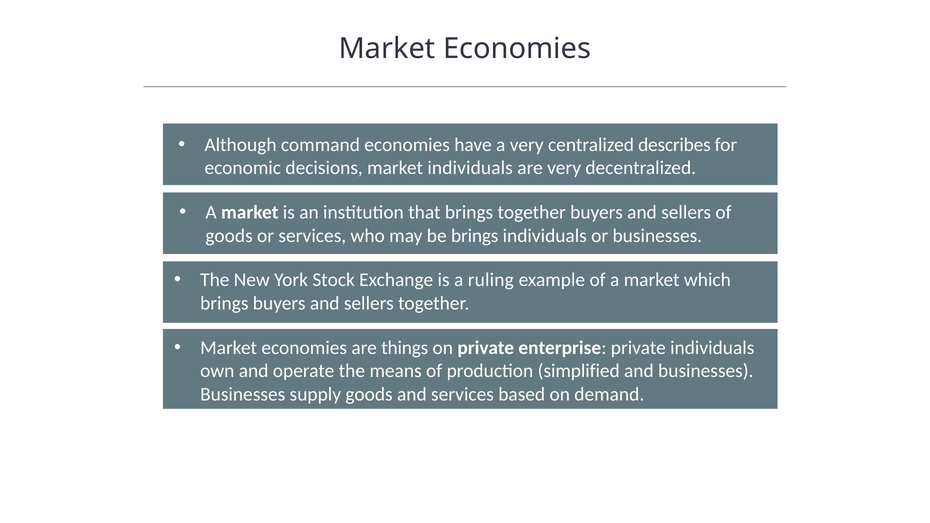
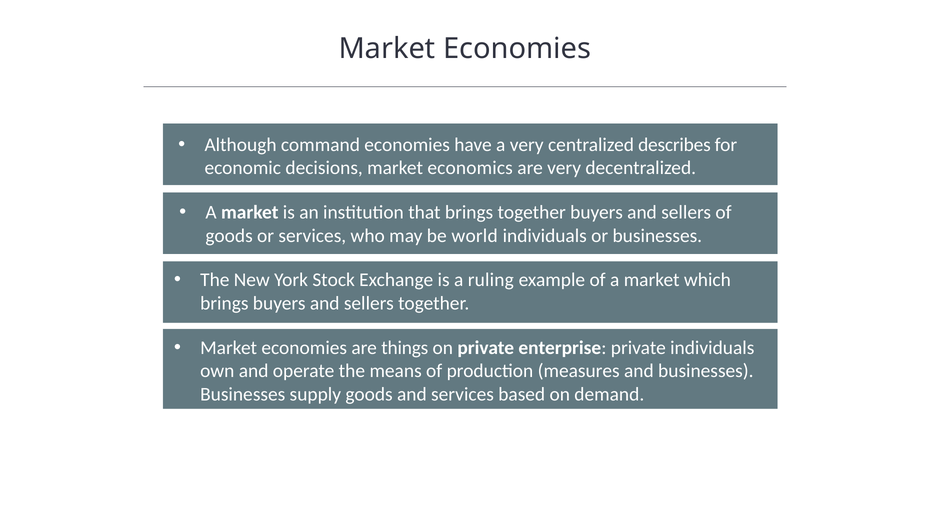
market individuals: individuals -> economics
be brings: brings -> world
simplified: simplified -> measures
